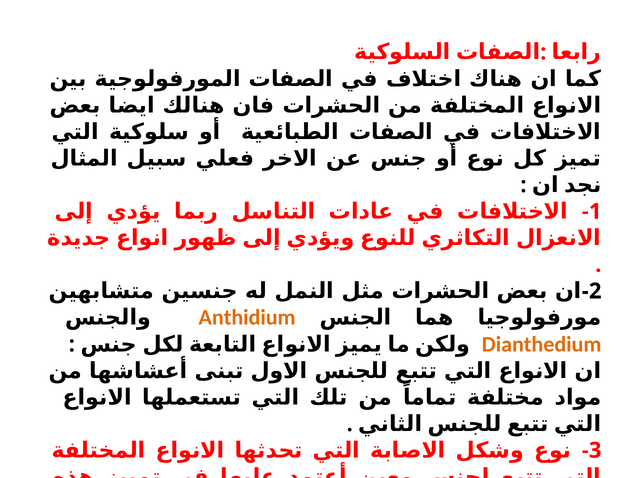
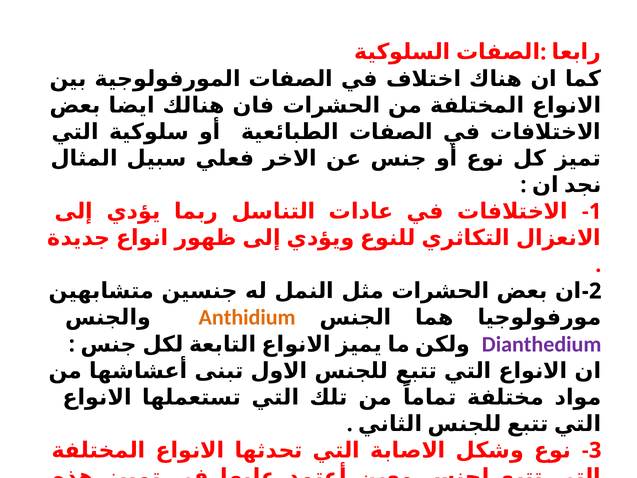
Dianthedium colour: orange -> purple
